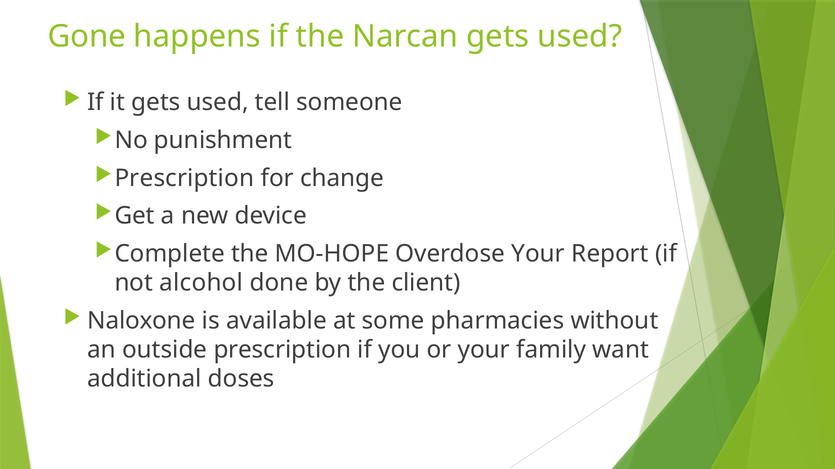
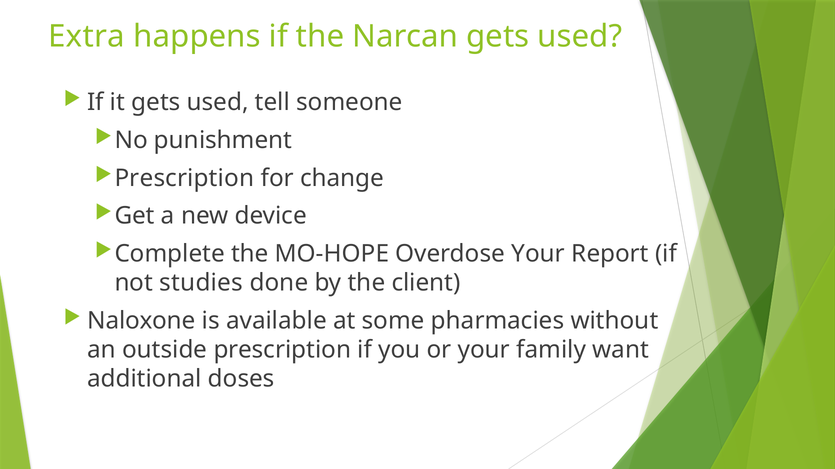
Gone: Gone -> Extra
alcohol: alcohol -> studies
